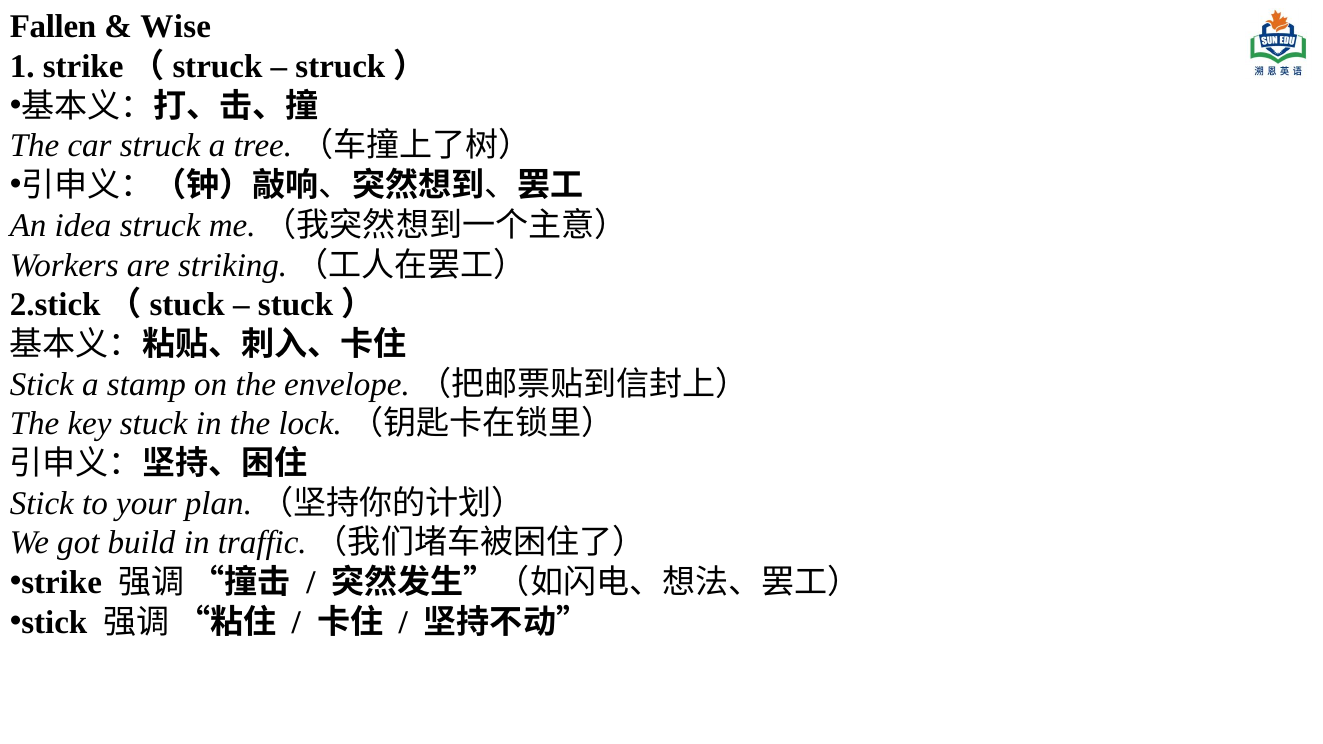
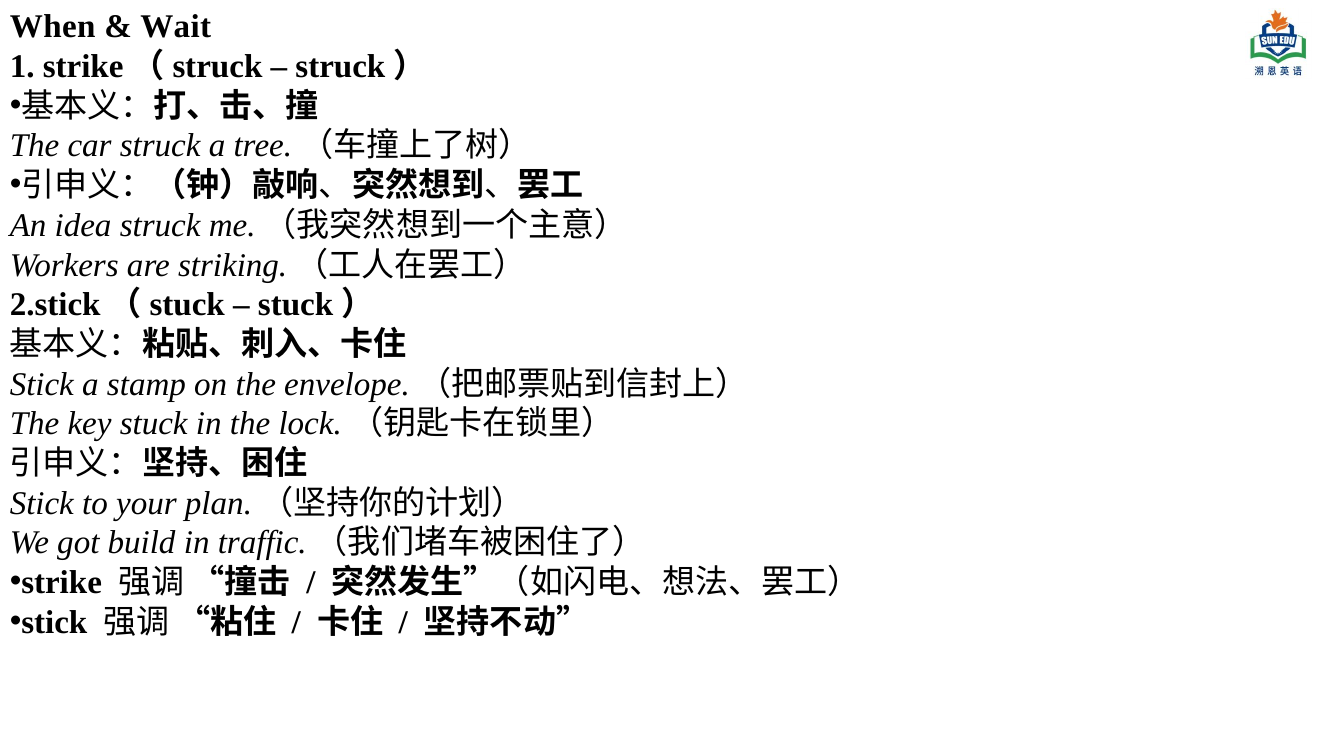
Fallen: Fallen -> When
Wise: Wise -> Wait
